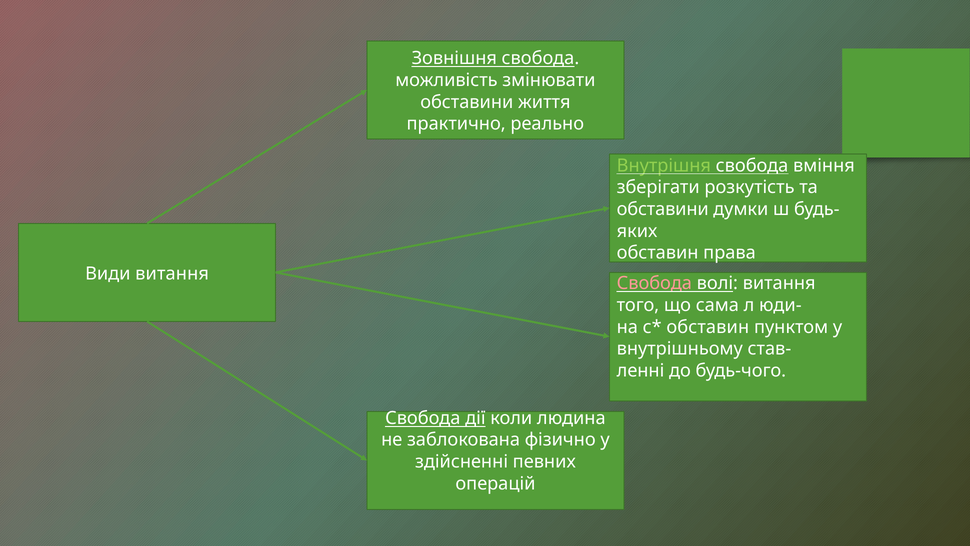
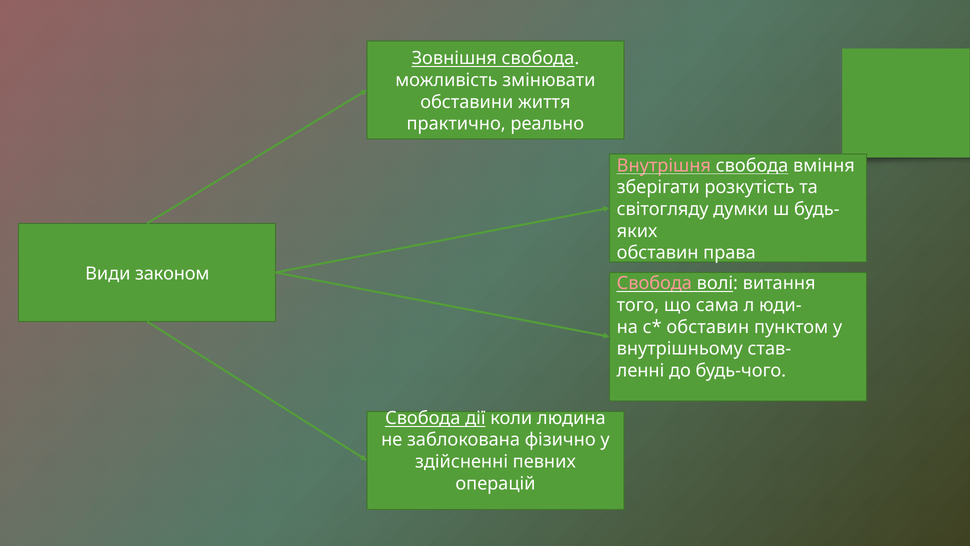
Внутрішня colour: light green -> pink
обставини at (663, 209): обставини -> світогляду
Види витання: витання -> законом
